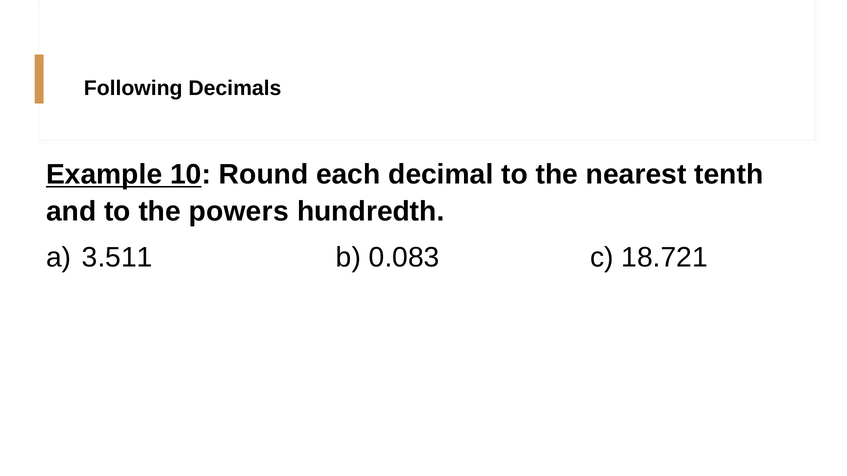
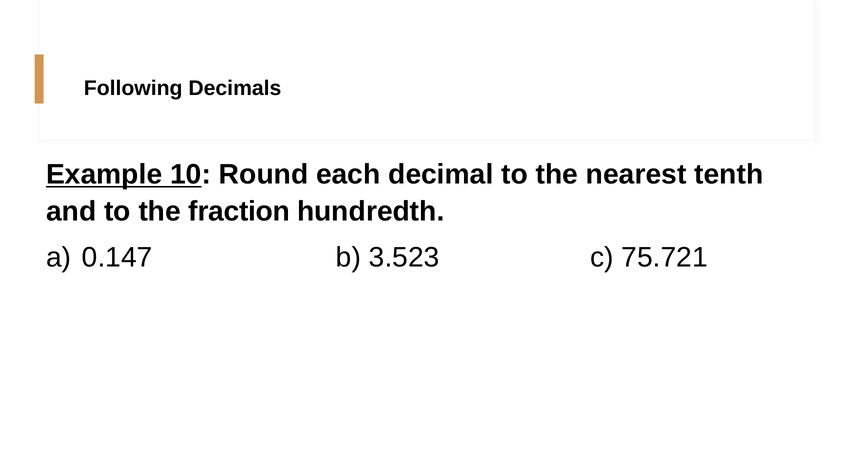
powers: powers -> fraction
3.511: 3.511 -> 0.147
0.083: 0.083 -> 3.523
18.721: 18.721 -> 75.721
